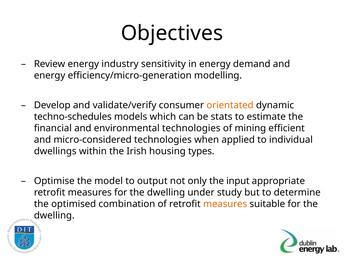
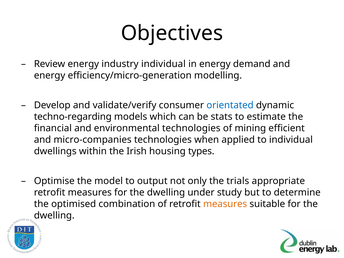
industry sensitivity: sensitivity -> individual
orientated colour: orange -> blue
techno-schedules: techno-schedules -> techno-regarding
micro-considered: micro-considered -> micro-companies
input: input -> trials
